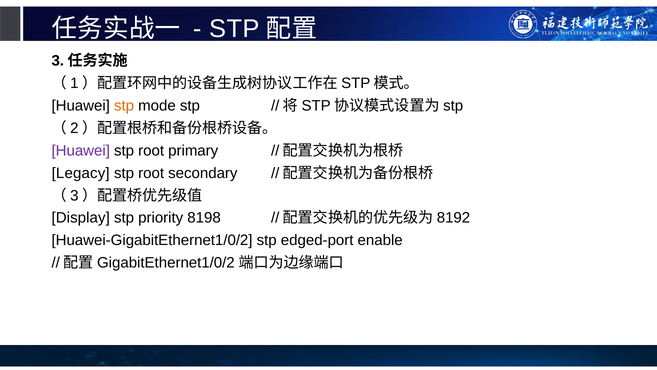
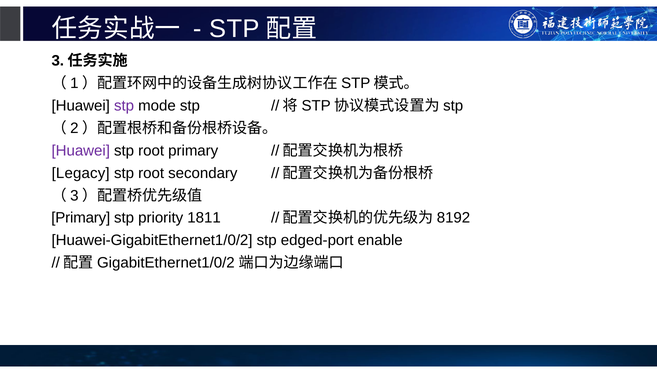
stp at (124, 106) colour: orange -> purple
Display at (81, 218): Display -> Primary
8198: 8198 -> 1811
